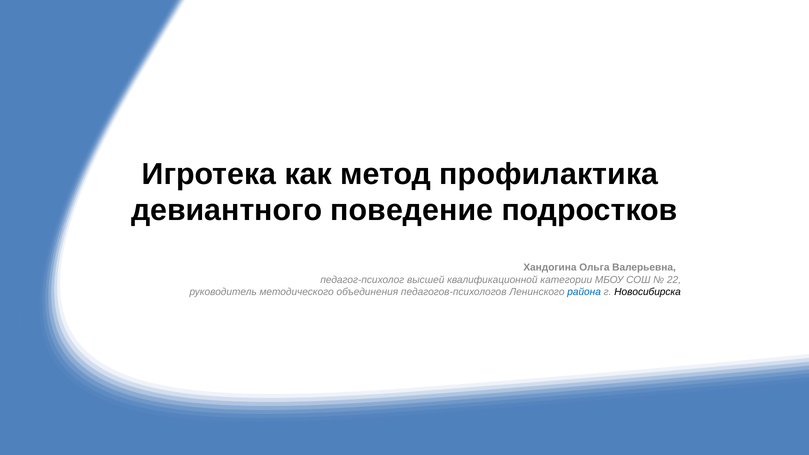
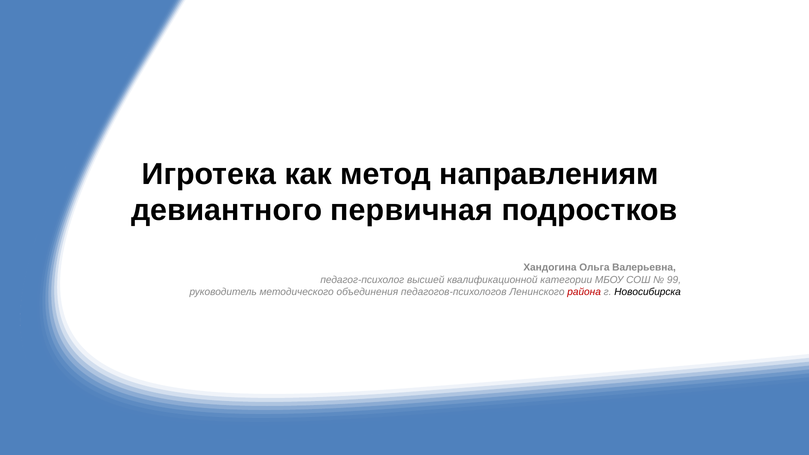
профилактика: профилактика -> направлениям
поведение: поведение -> первичная
22: 22 -> 99
района colour: blue -> red
